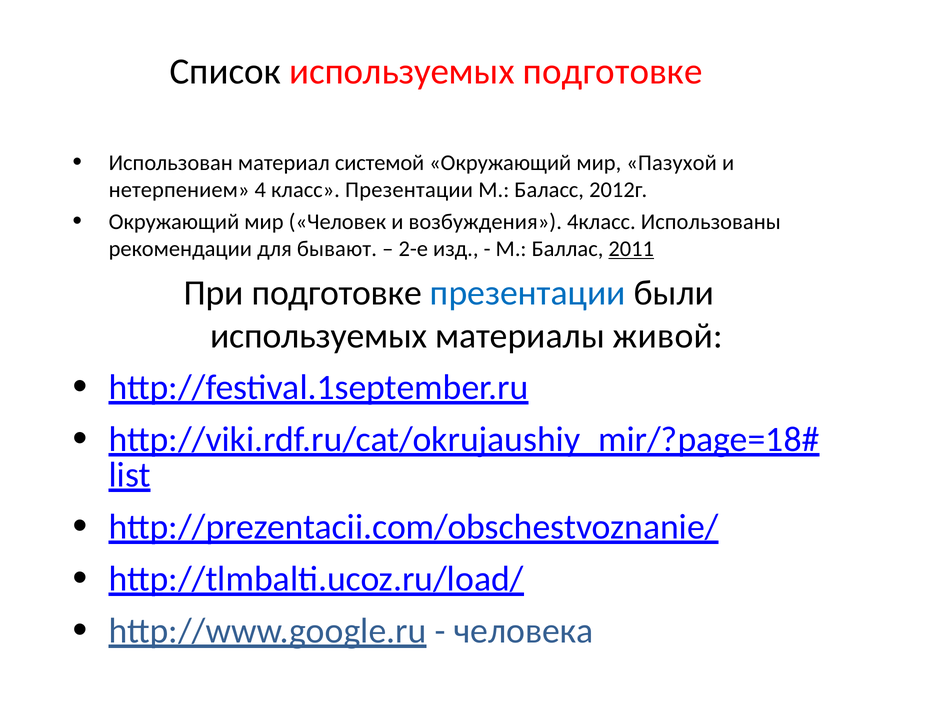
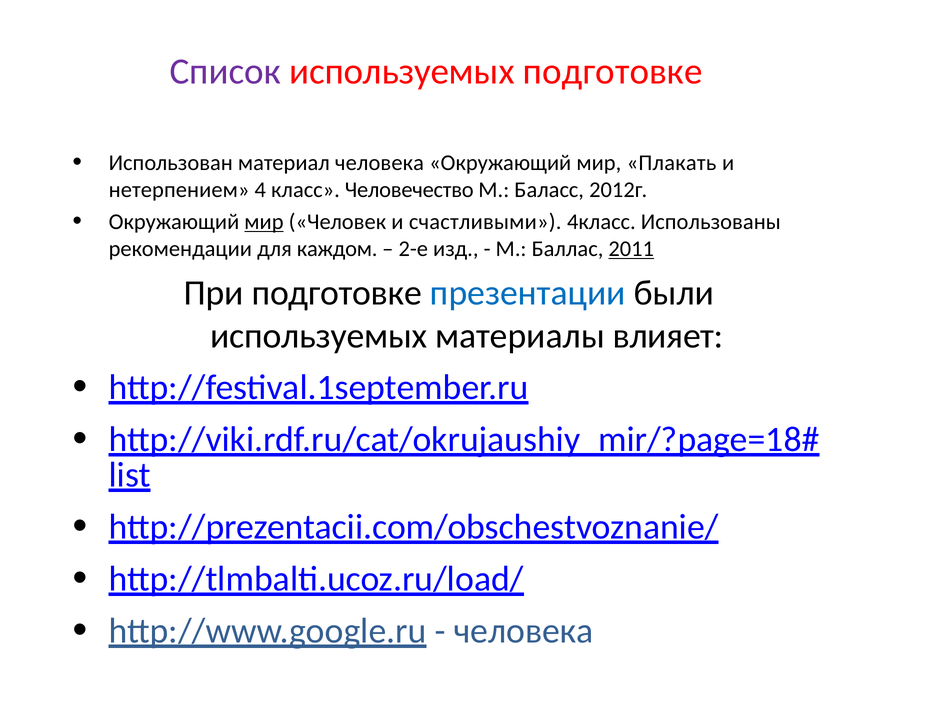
Список colour: black -> purple
материал системой: системой -> человека
Пазухой: Пазухой -> Плакать
класс Презентации: Презентации -> Человечество
мир at (264, 222) underline: none -> present
возбуждения: возбуждения -> счастливыми
бывают: бывают -> каждом
живой: живой -> влияет
